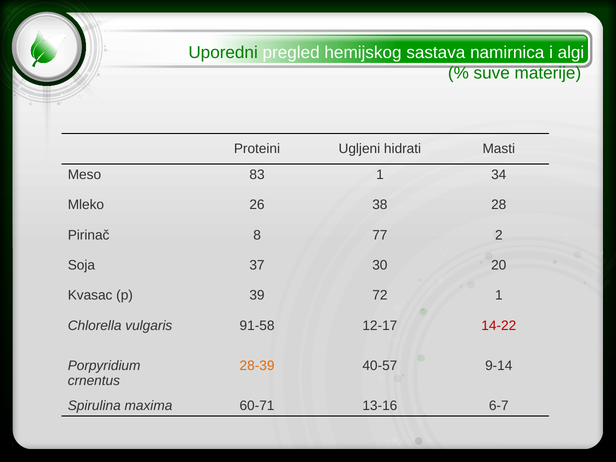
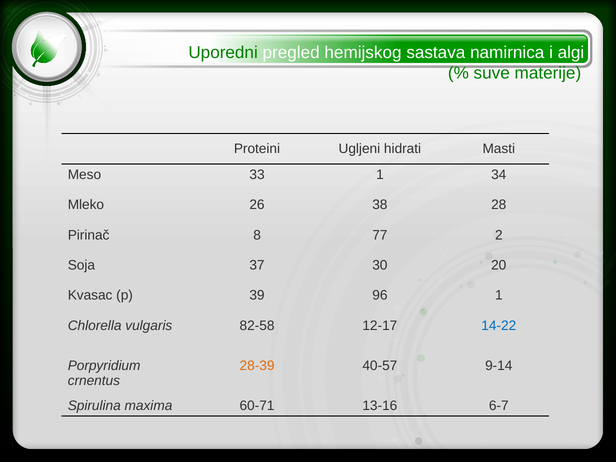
83: 83 -> 33
72: 72 -> 96
91-58: 91-58 -> 82-58
14-22 colour: red -> blue
